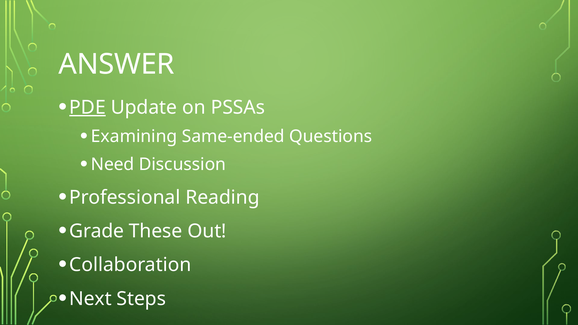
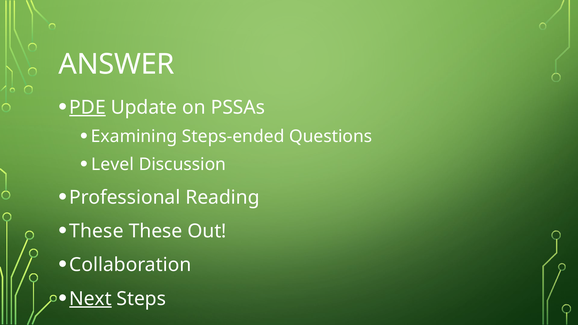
Same-ended: Same-ended -> Steps-ended
Need: Need -> Level
Grade at (97, 231): Grade -> These
Next underline: none -> present
